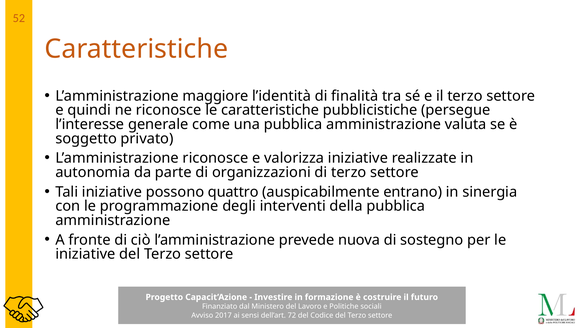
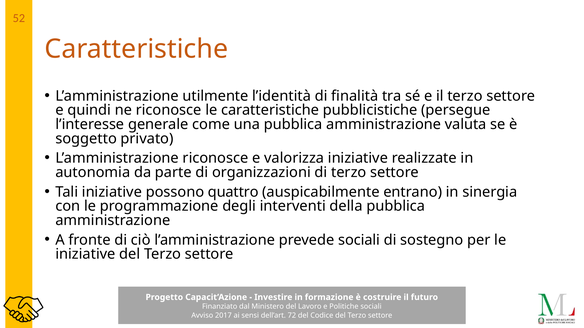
maggiore: maggiore -> utilmente
prevede nuova: nuova -> sociali
